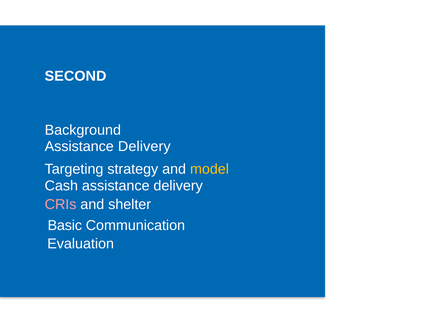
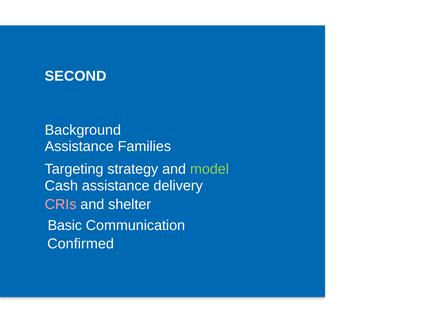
Delivery at (144, 146): Delivery -> Families
model colour: yellow -> light green
Evaluation: Evaluation -> Confirmed
